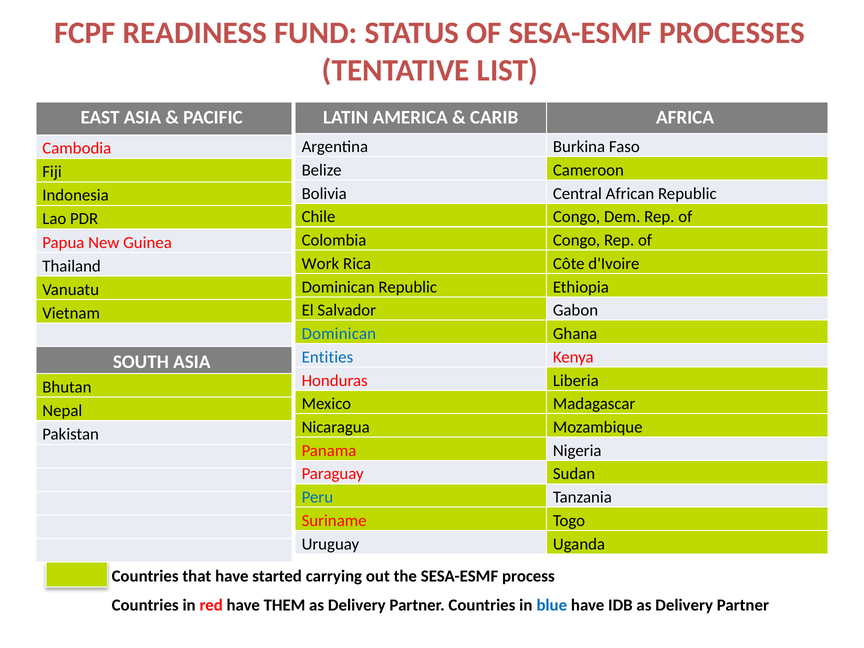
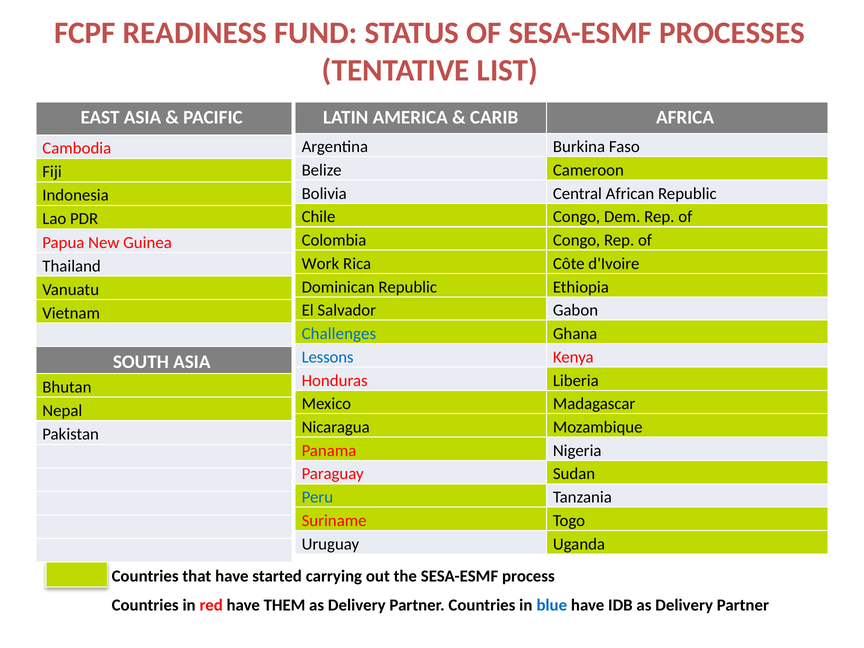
Dominican at (339, 334): Dominican -> Challenges
Entities: Entities -> Lessons
